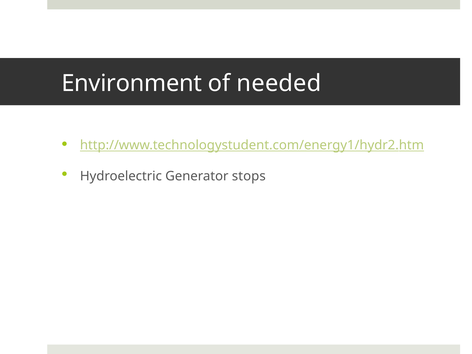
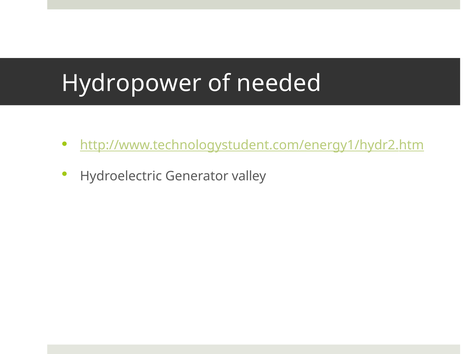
Environment: Environment -> Hydropower
stops: stops -> valley
